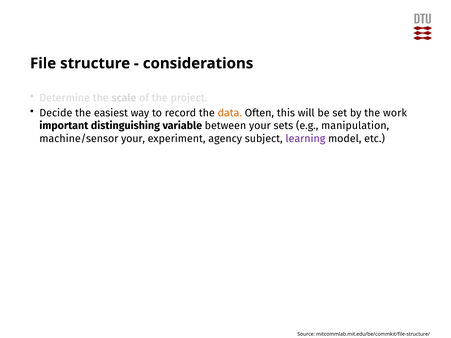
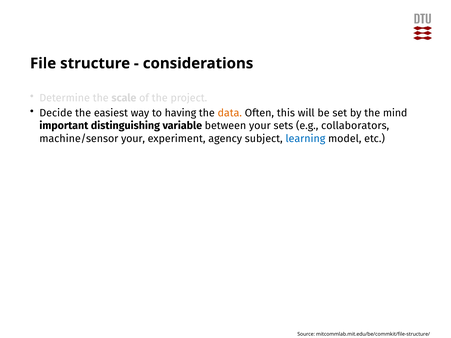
record: record -> having
work: work -> mind
manipulation: manipulation -> collaborators
learning colour: purple -> blue
